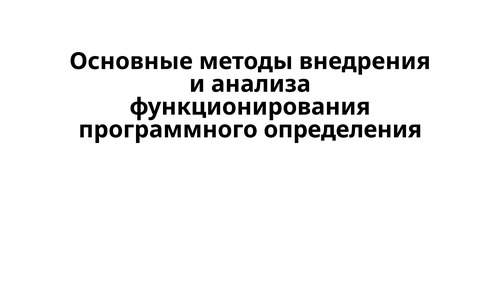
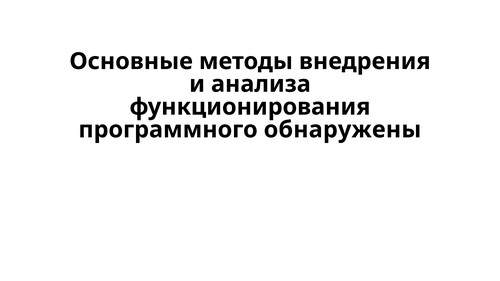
определения: определения -> обнаружены
